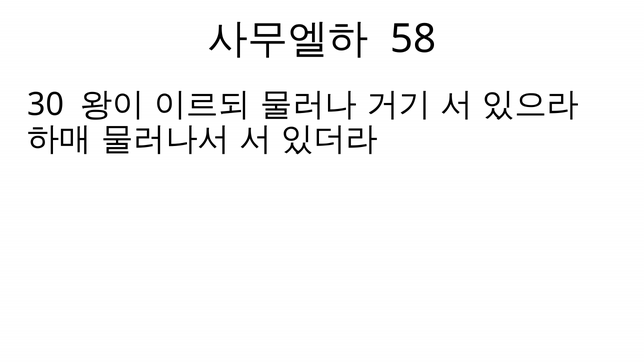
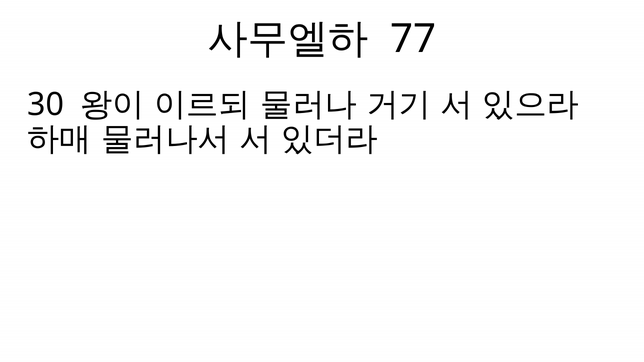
58: 58 -> 77
